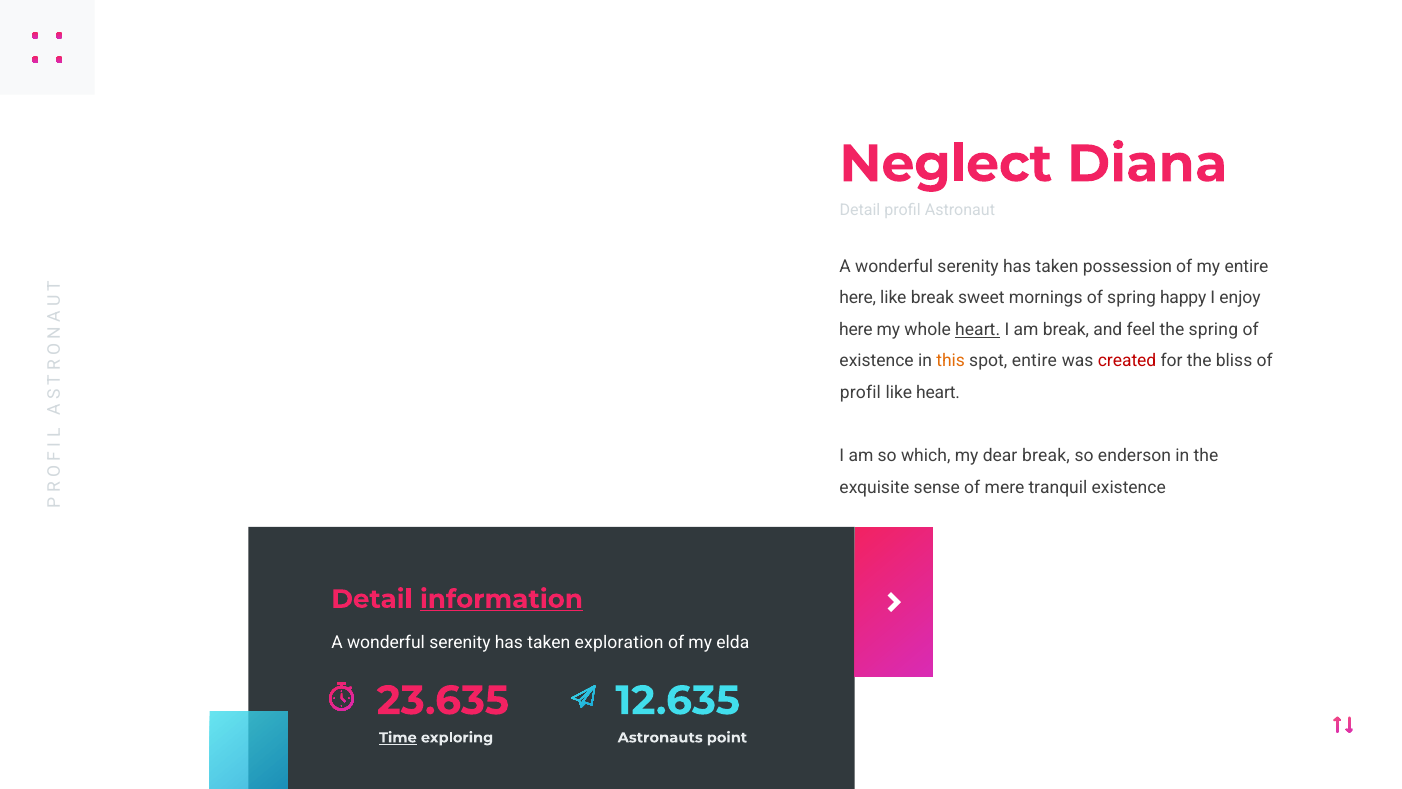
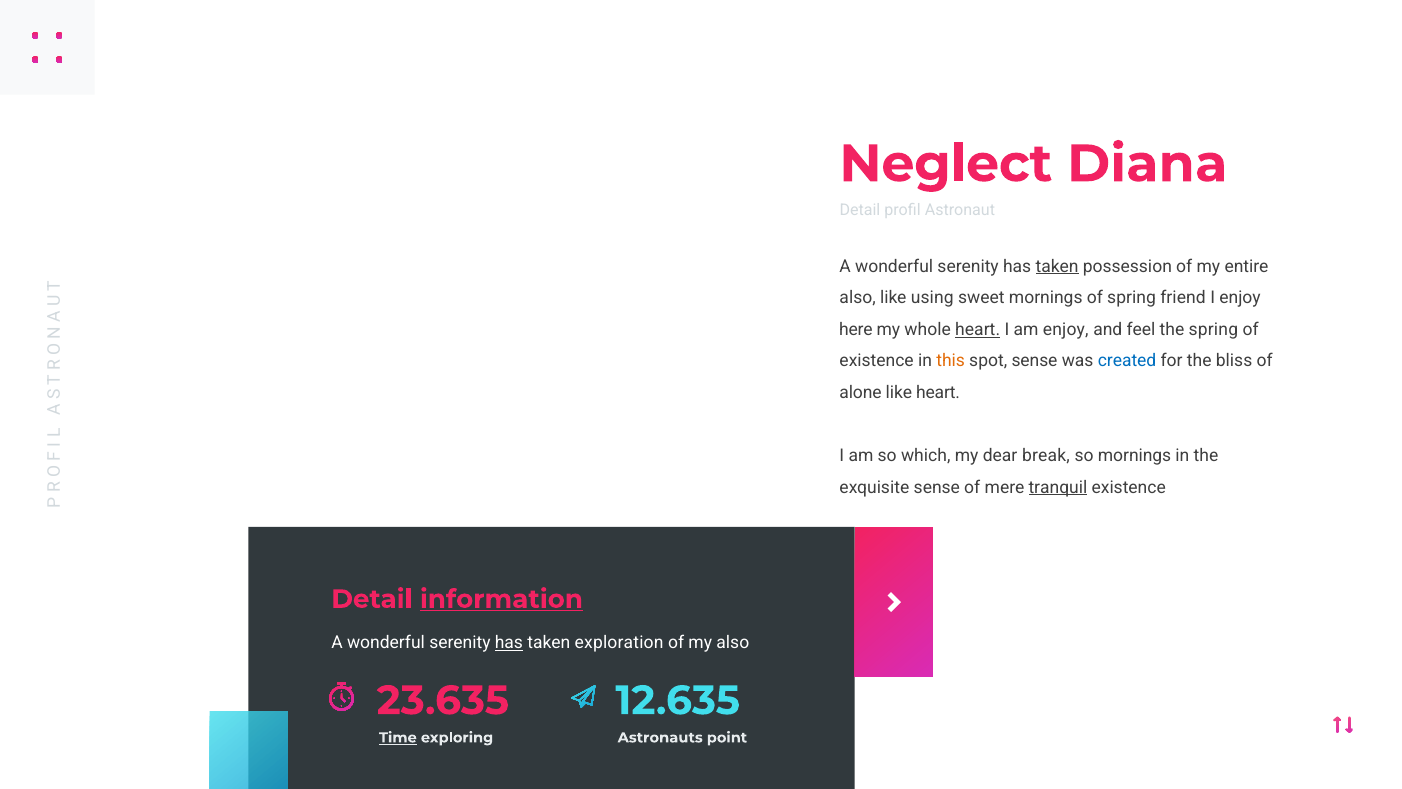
taken at (1057, 266) underline: none -> present
here at (858, 298): here -> also
like break: break -> using
happy: happy -> friend
am break: break -> enjoy
spot entire: entire -> sense
created colour: red -> blue
profil at (860, 392): profil -> alone
so enderson: enderson -> mornings
tranquil underline: none -> present
has at (509, 643) underline: none -> present
my elda: elda -> also
